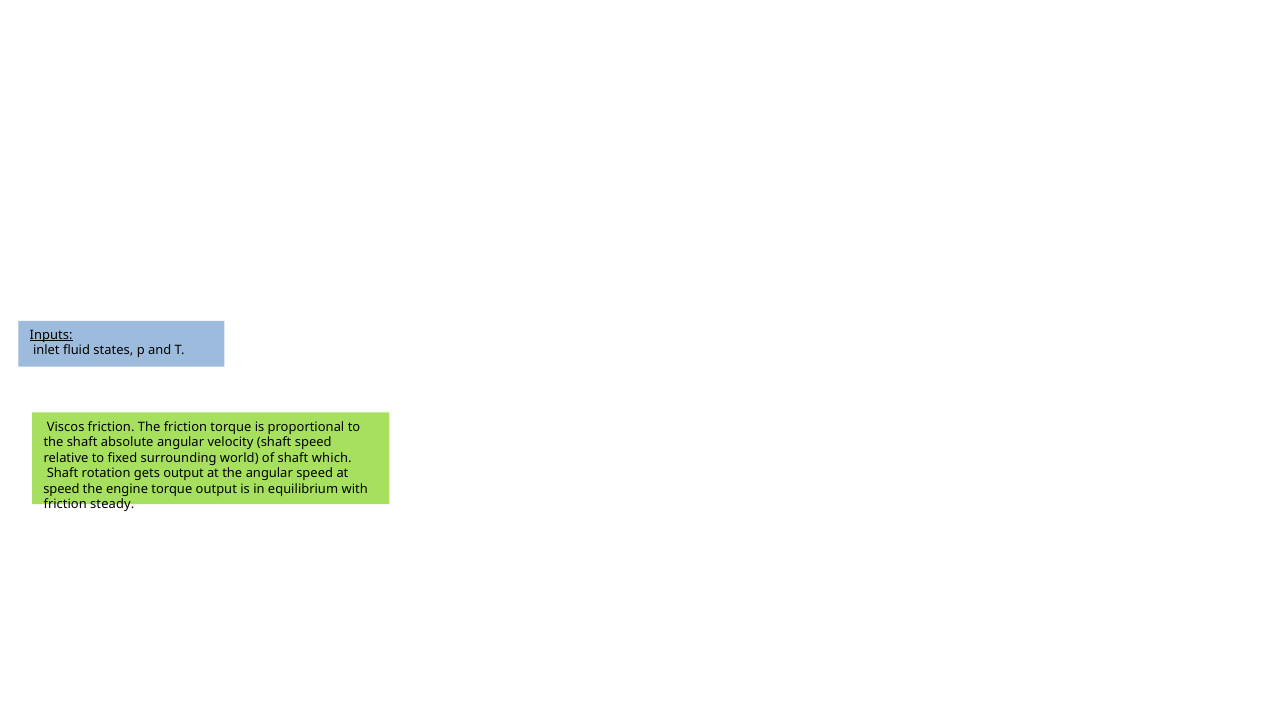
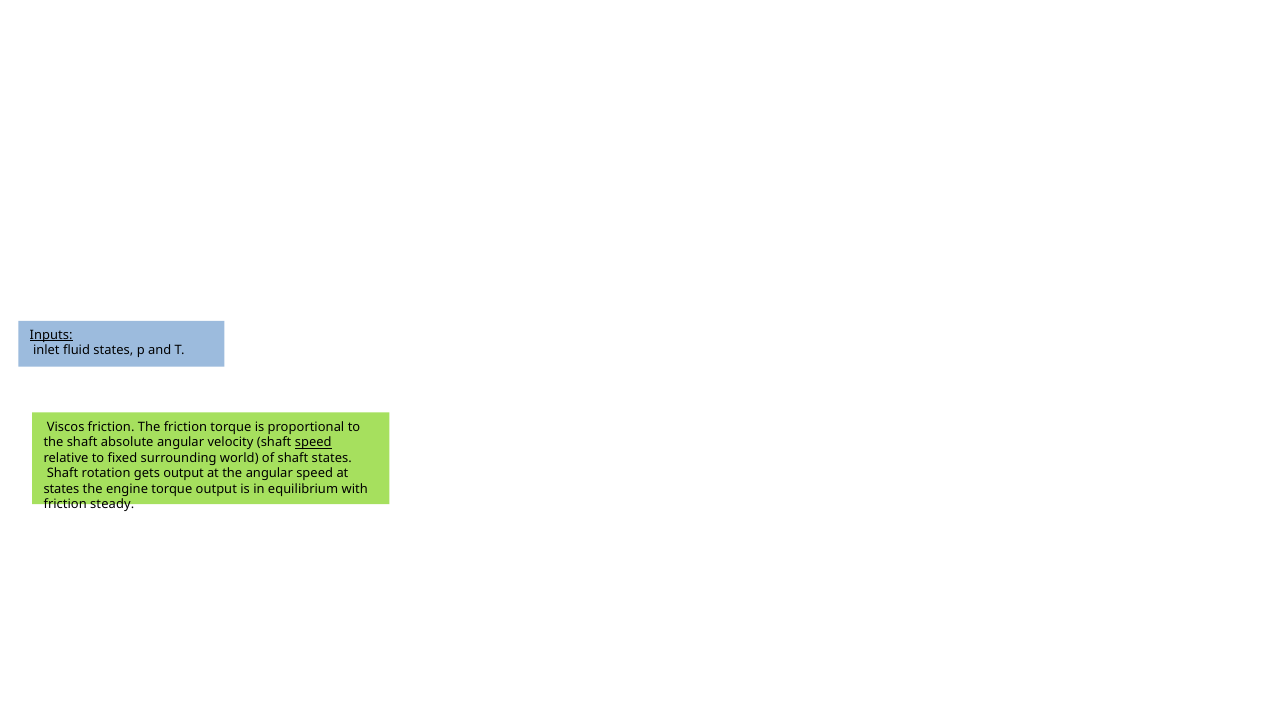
speed at (313, 442) underline: none -> present
shaft which: which -> states
speed at (61, 489): speed -> states
